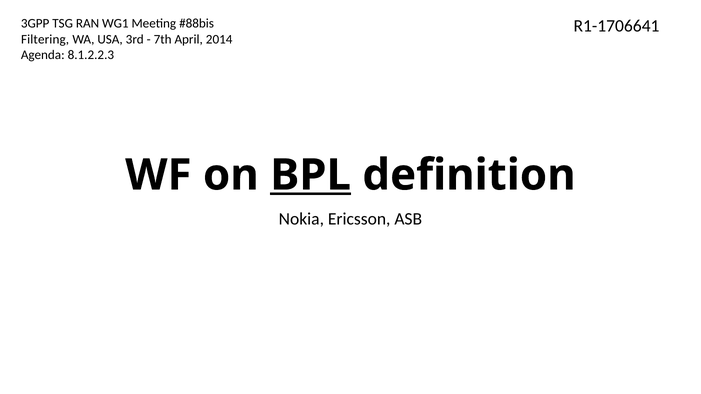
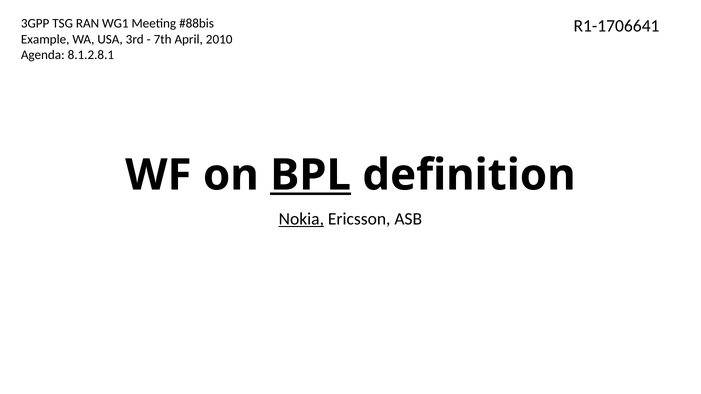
Filtering: Filtering -> Example
2014: 2014 -> 2010
8.1.2.2.3: 8.1.2.2.3 -> 8.1.2.8.1
Nokia underline: none -> present
